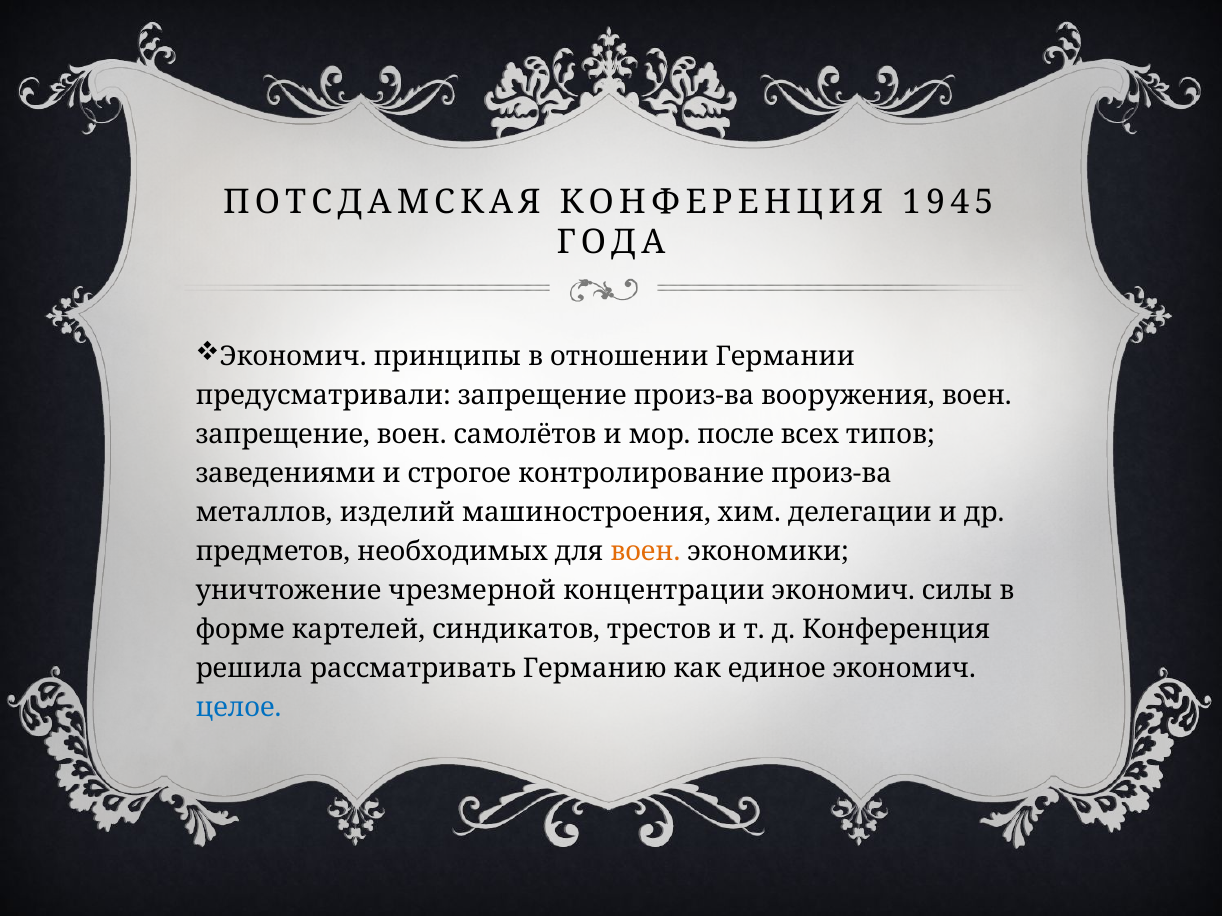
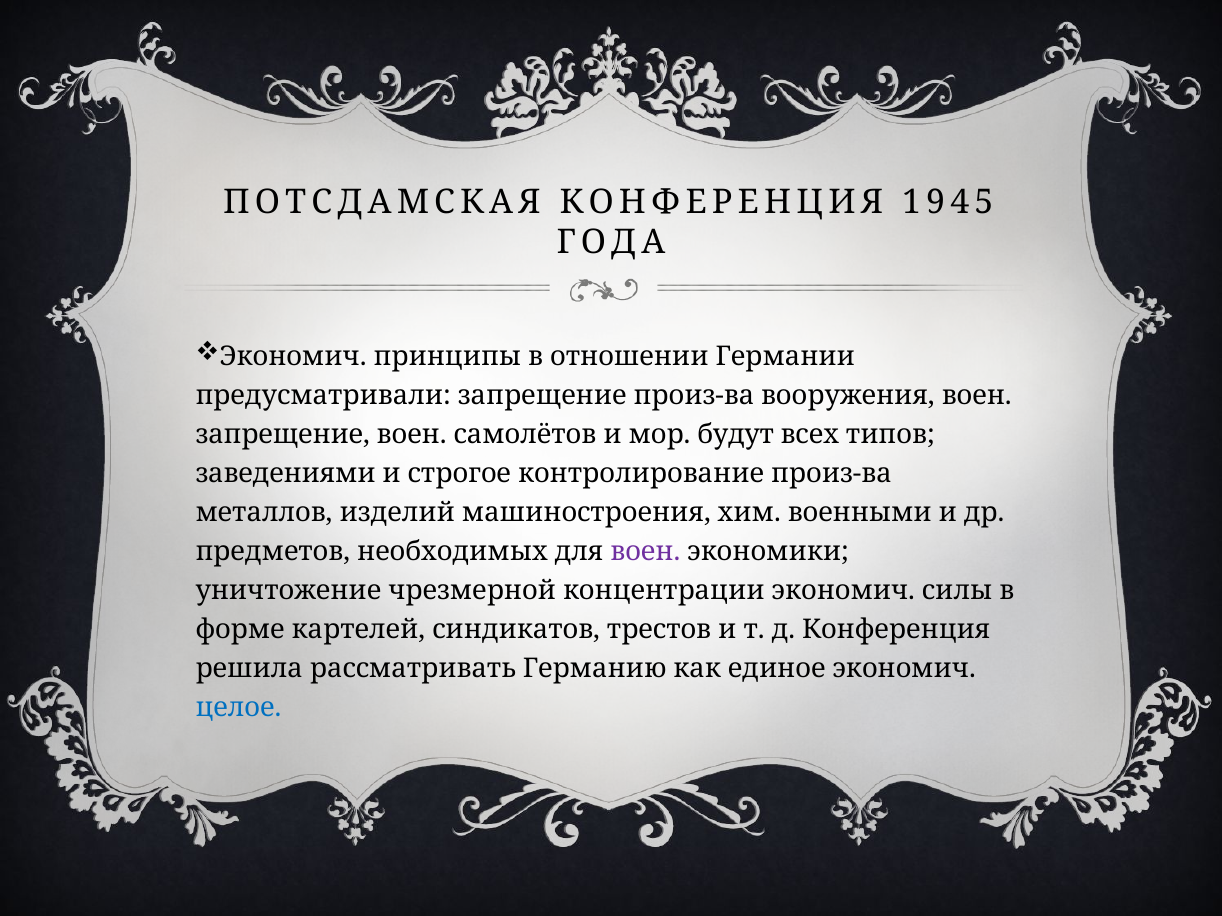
после: после -> будут
делегации: делегации -> военными
воен at (645, 552) colour: orange -> purple
